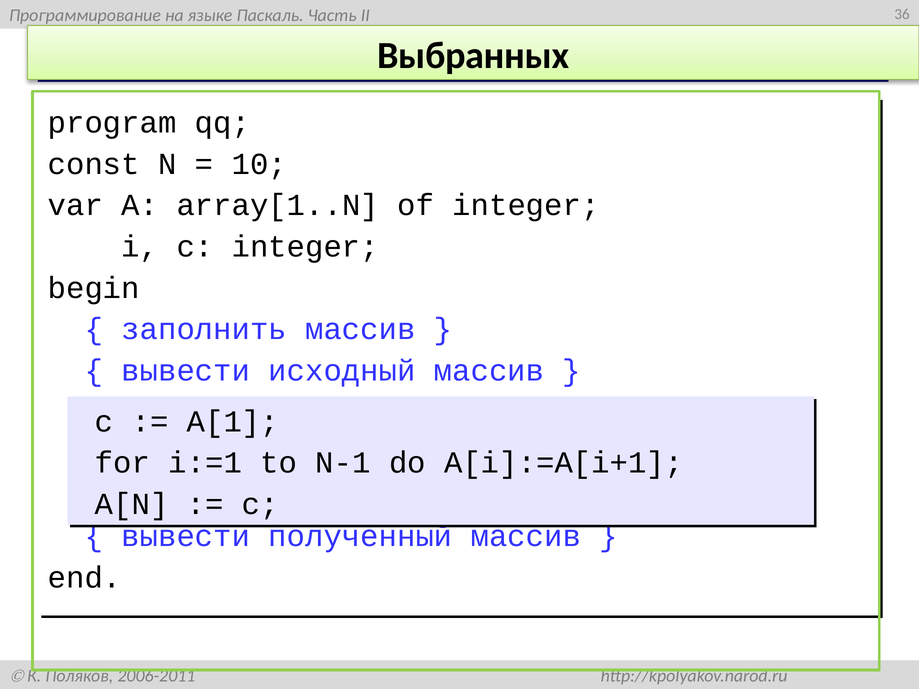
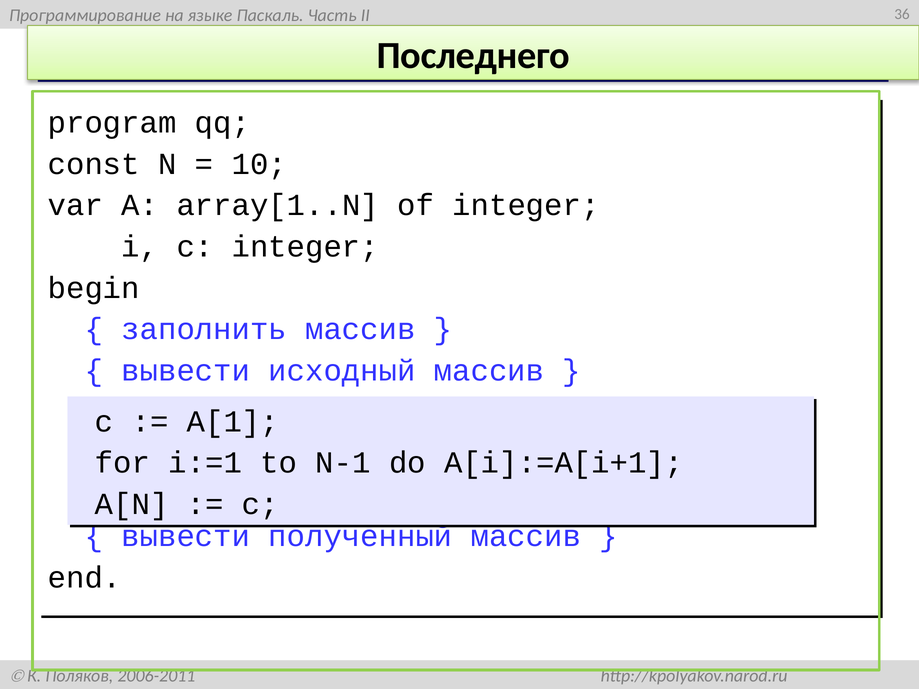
Выбранных: Выбранных -> Последнего
